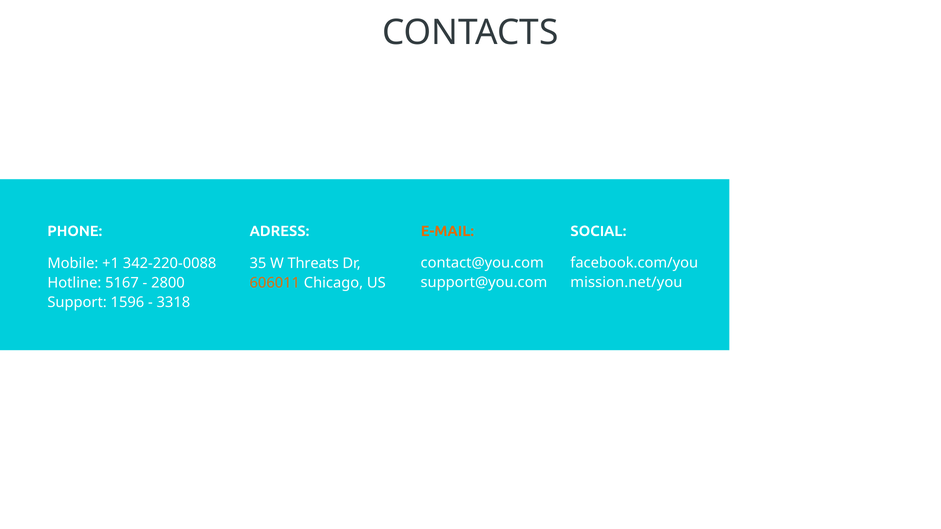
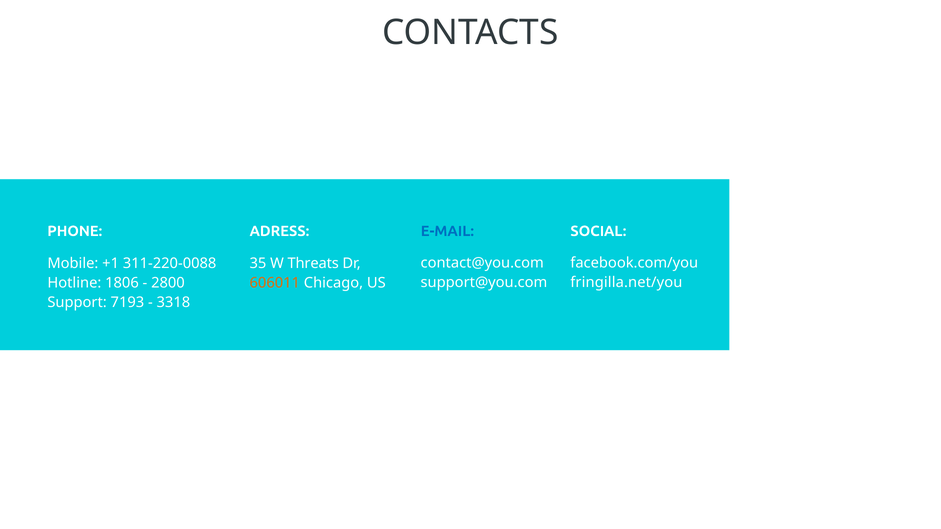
E-MAIL colour: orange -> blue
342-220-0088: 342-220-0088 -> 311-220-0088
mission.net/you: mission.net/you -> fringilla.net/you
5167: 5167 -> 1806
1596: 1596 -> 7193
